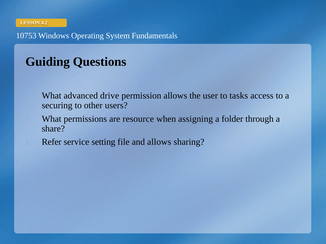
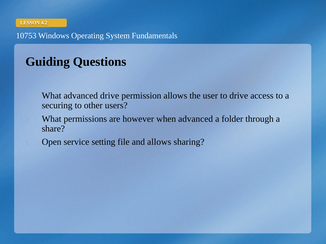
to tasks: tasks -> drive
resource: resource -> however
when assigning: assigning -> advanced
Refer: Refer -> Open
